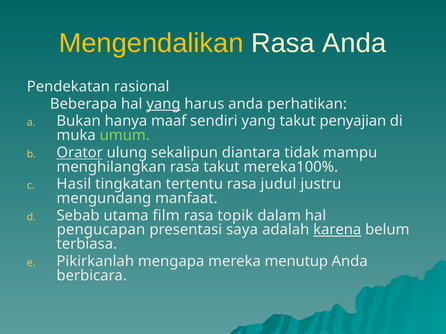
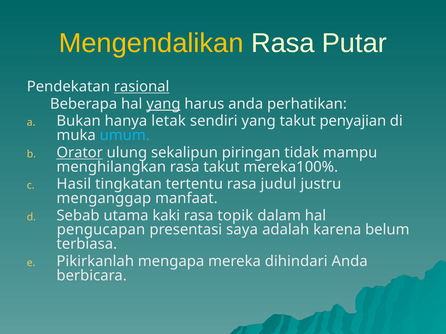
Rasa Anda: Anda -> Putar
rasional underline: none -> present
maaf: maaf -> letak
umum colour: light green -> light blue
diantara: diantara -> piringan
mengundang: mengundang -> menganggap
film: film -> kaki
karena underline: present -> none
menutup: menutup -> dihindari
